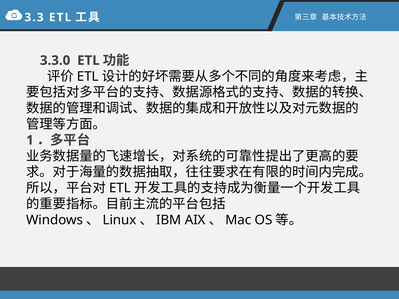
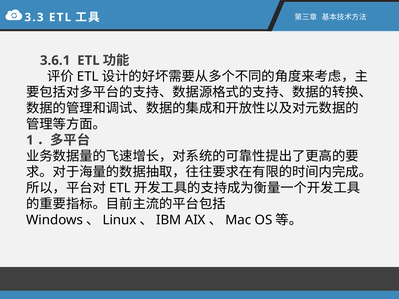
3.3.0: 3.3.0 -> 3.6.1
